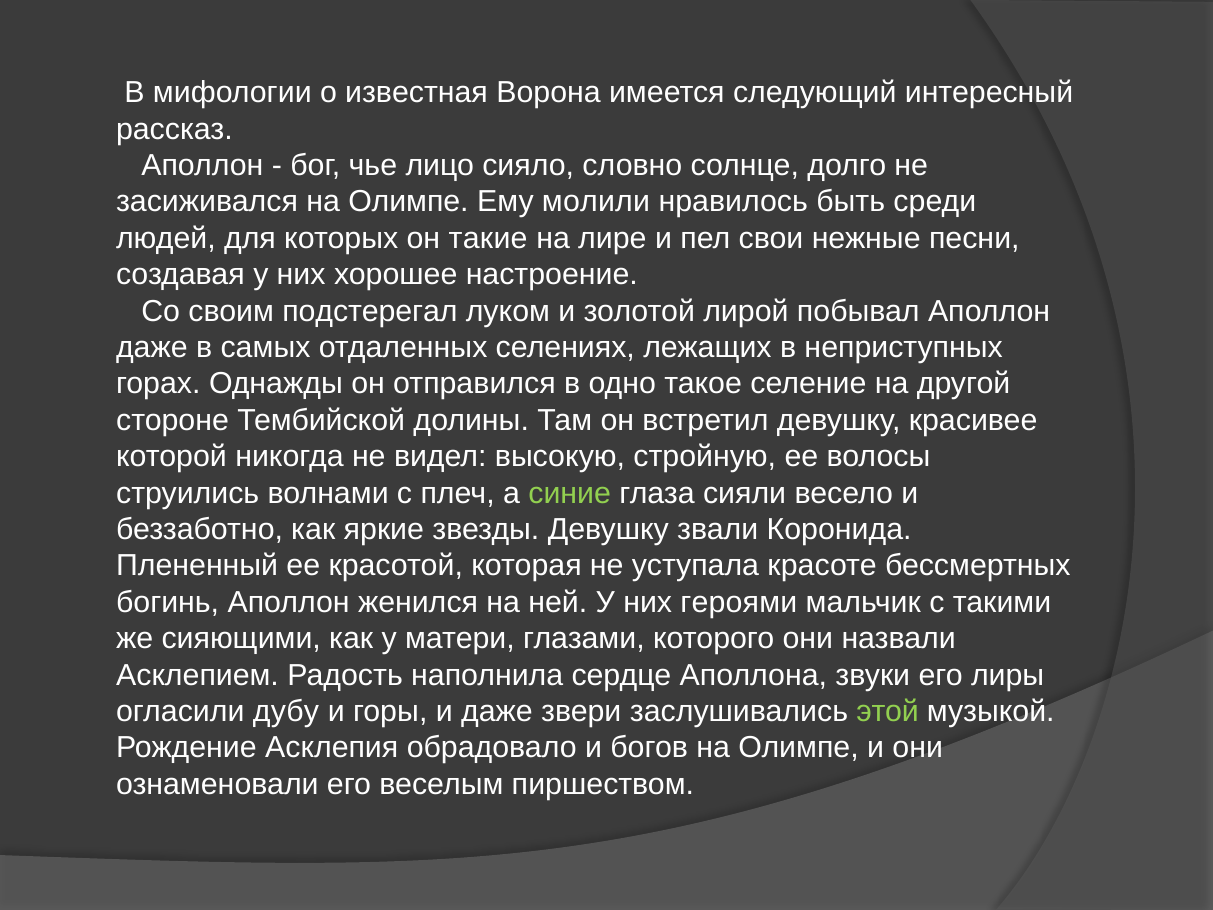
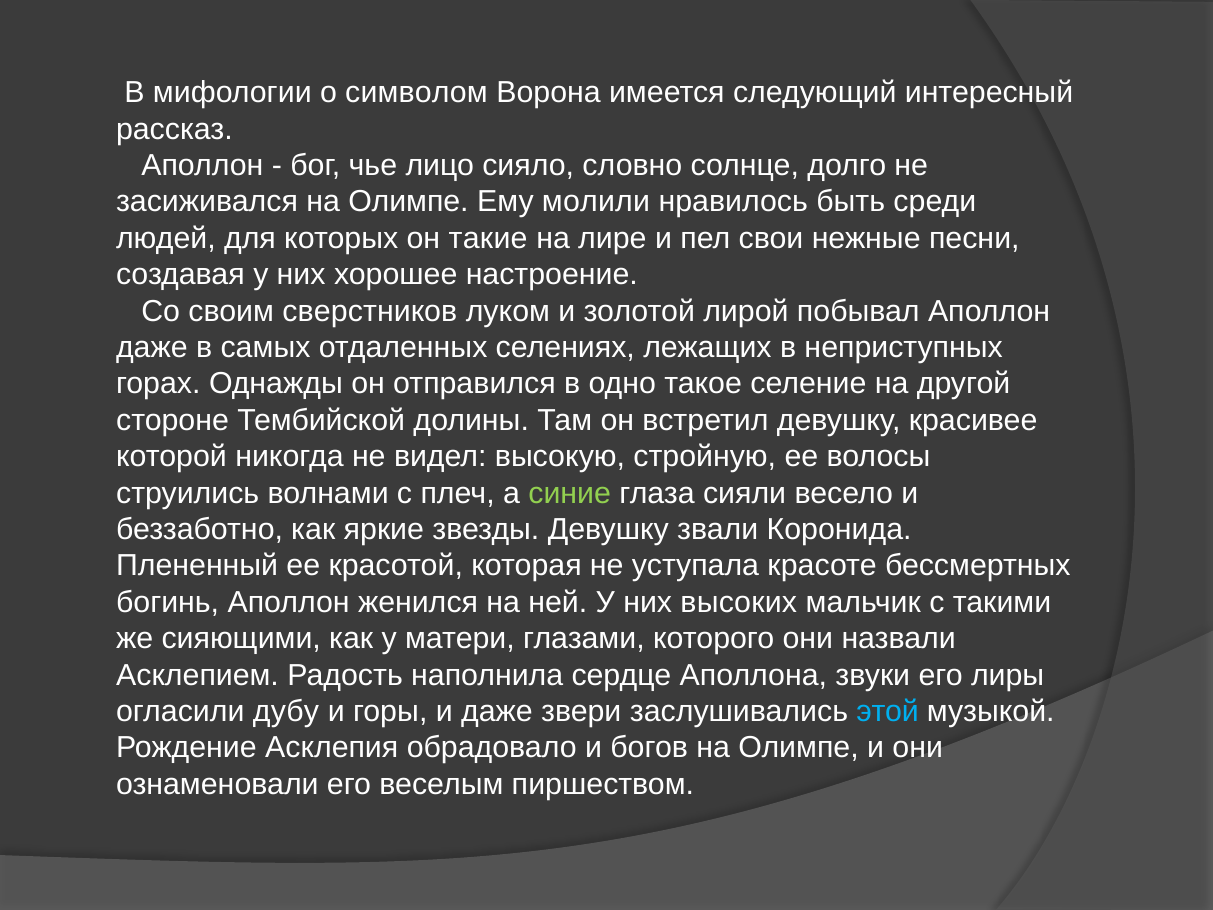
известная: известная -> символом
подстерегал: подстерегал -> сверстников
героями: героями -> высоких
этой colour: light green -> light blue
